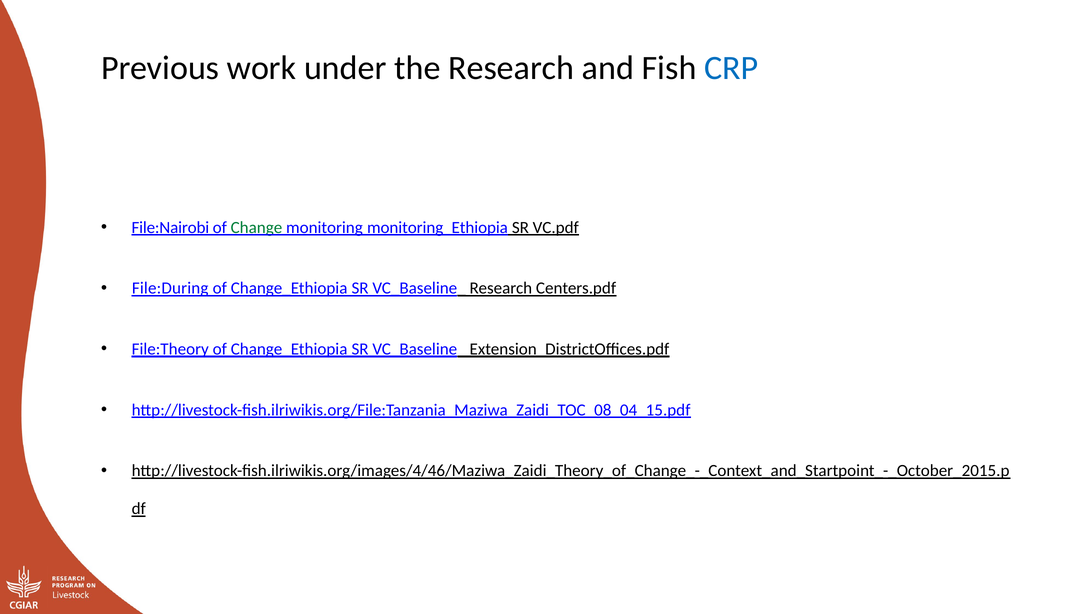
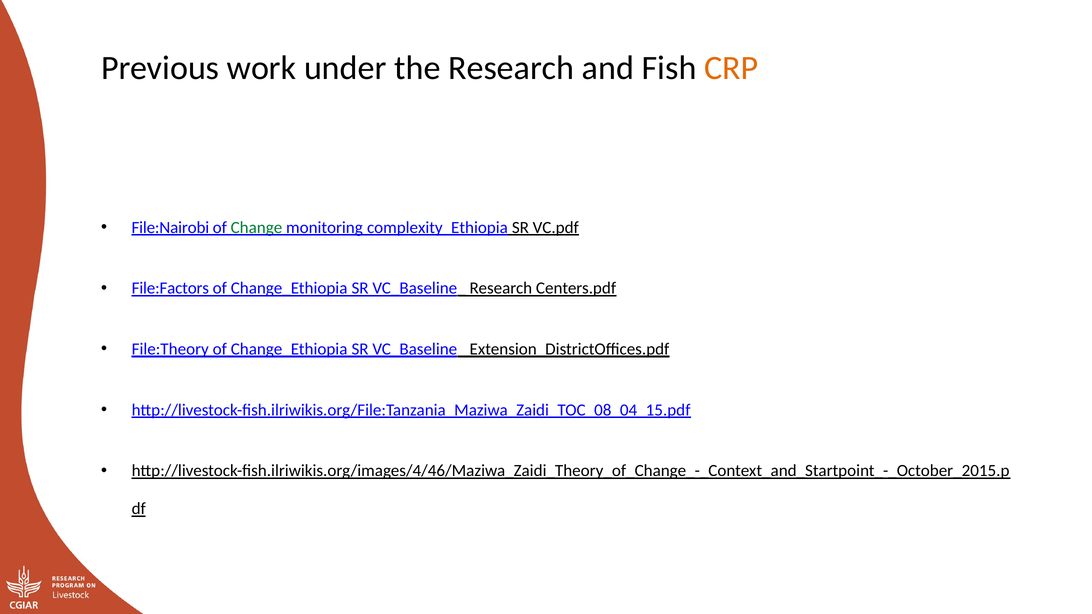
CRP colour: blue -> orange
monitoring_Ethiopia: monitoring_Ethiopia -> complexity_Ethiopia
File:During: File:During -> File:Factors
